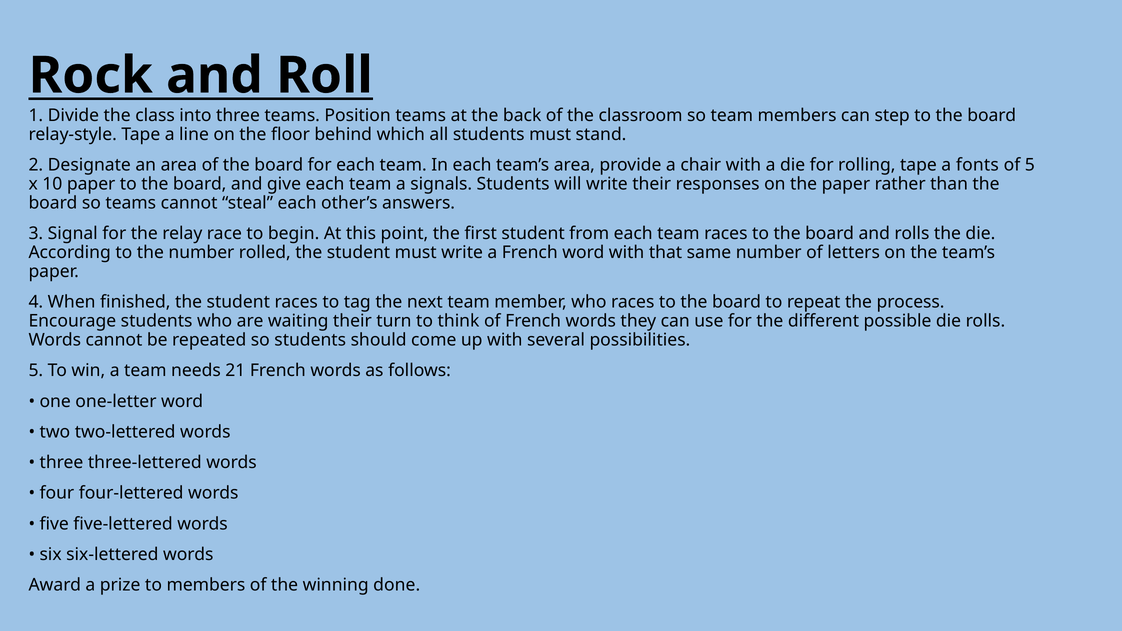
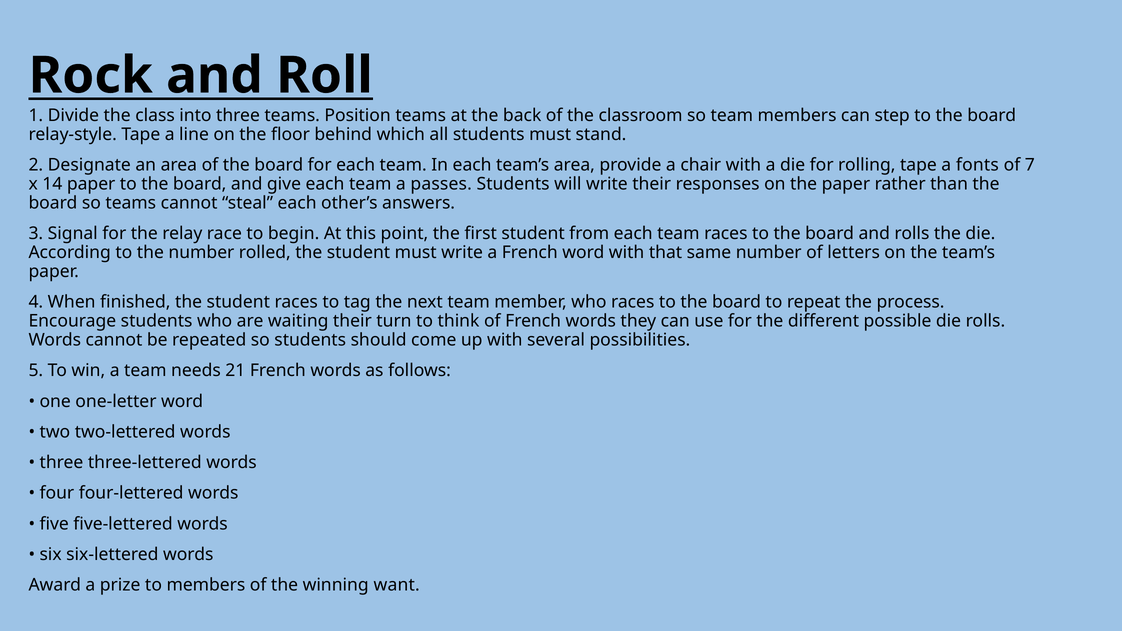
of 5: 5 -> 7
10: 10 -> 14
signals: signals -> passes
done: done -> want
